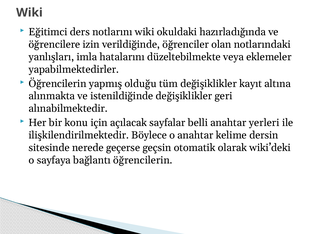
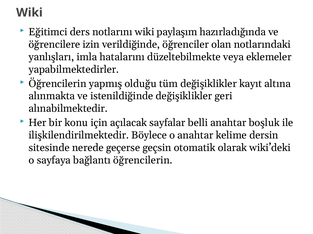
okuldaki: okuldaki -> paylaşım
yerleri: yerleri -> boşluk
